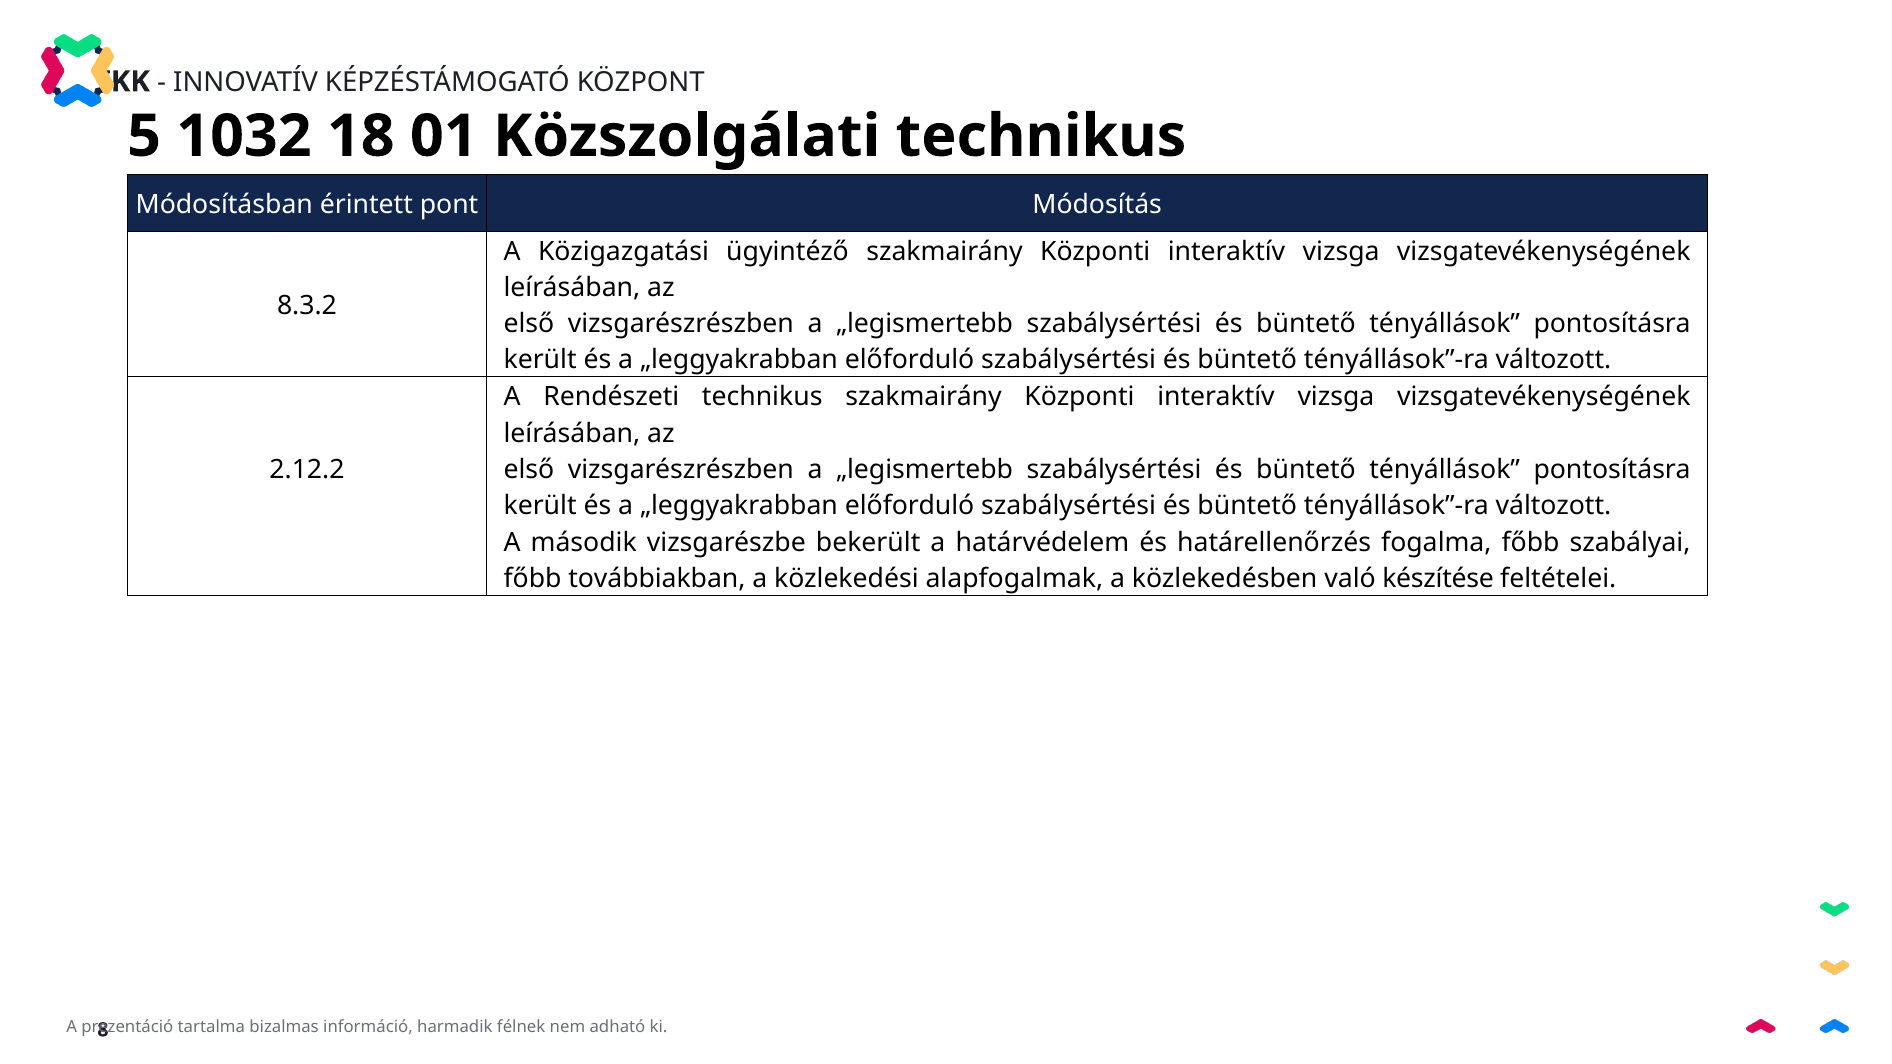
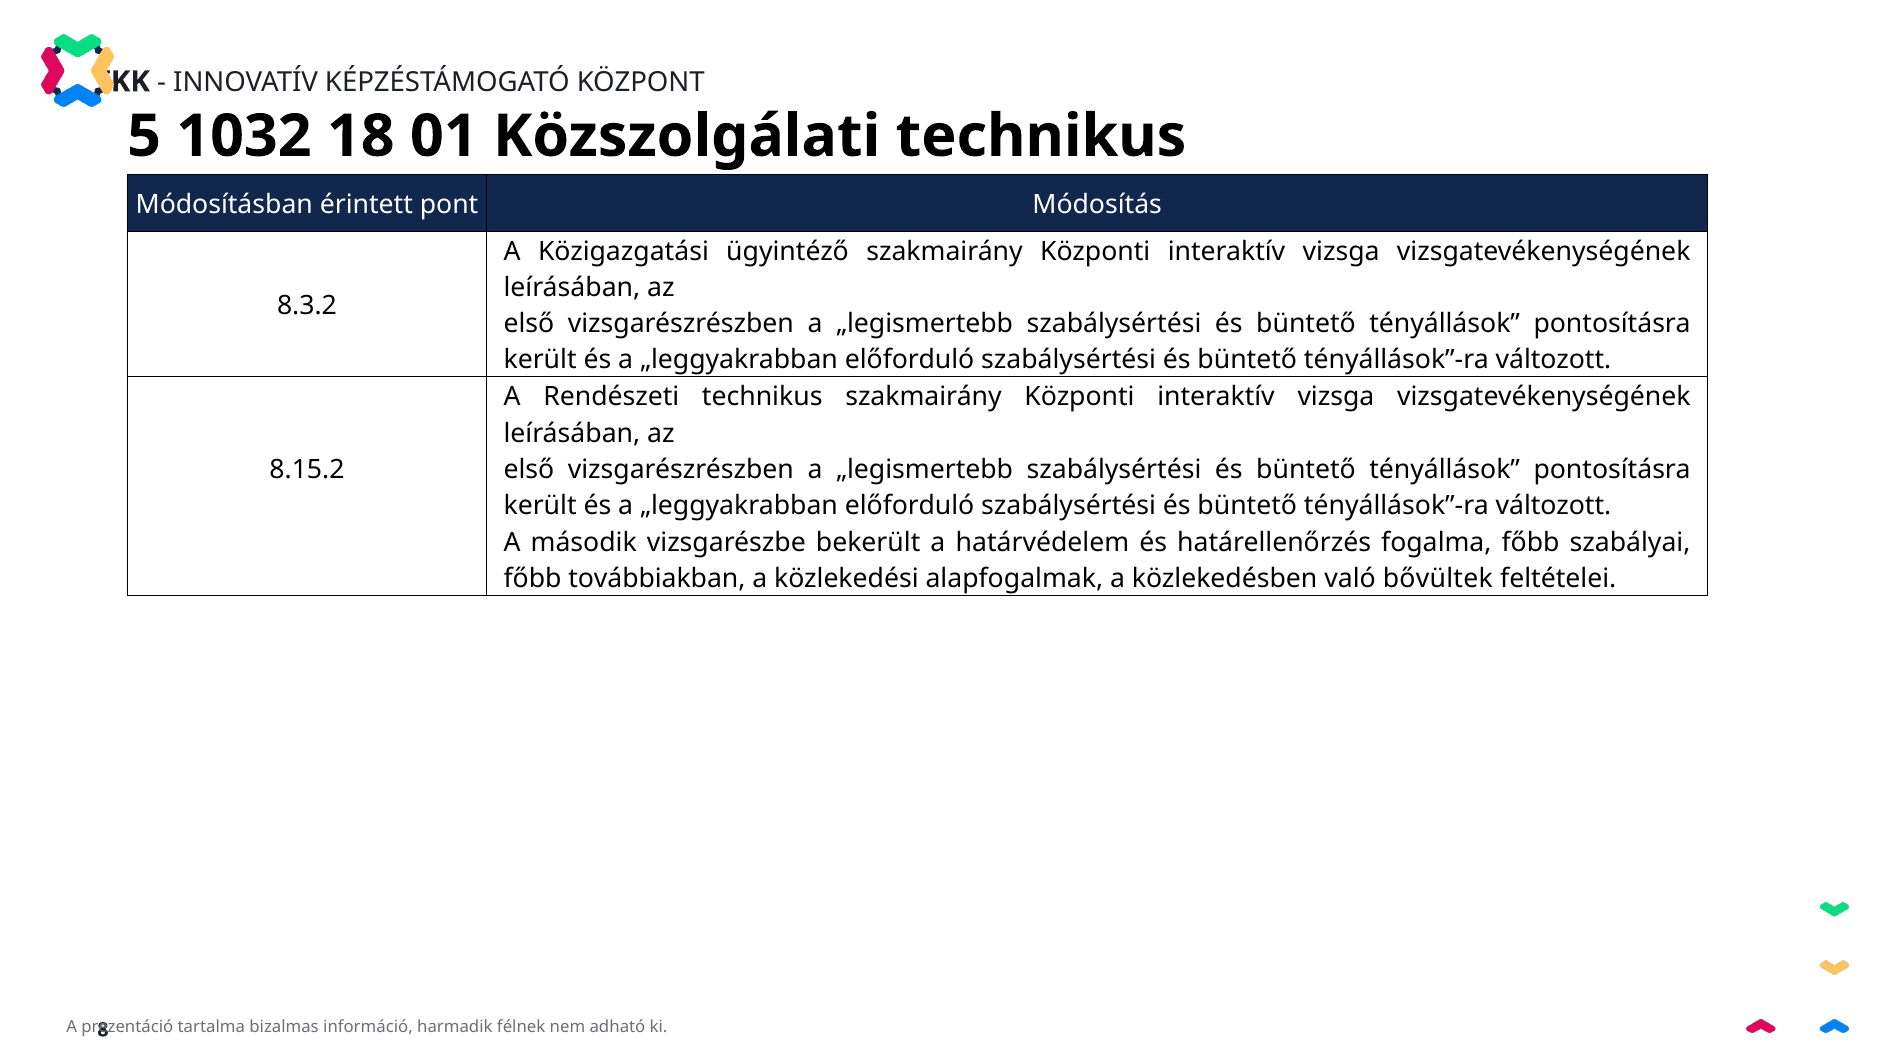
2.12.2: 2.12.2 -> 8.15.2
készítése: készítése -> bővültek
